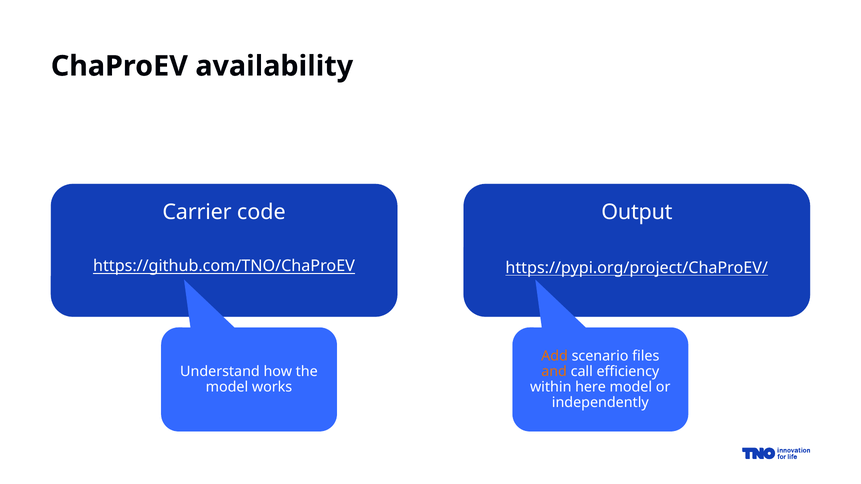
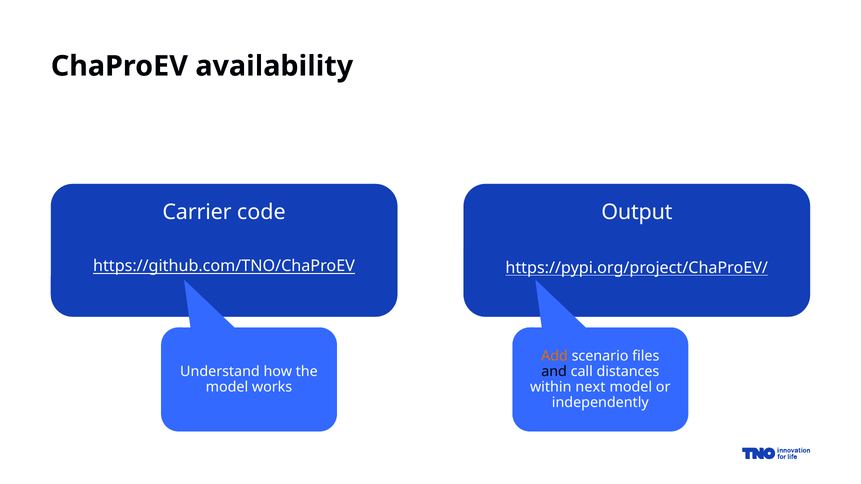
and colour: orange -> black
efficiency: efficiency -> distances
here: here -> next
